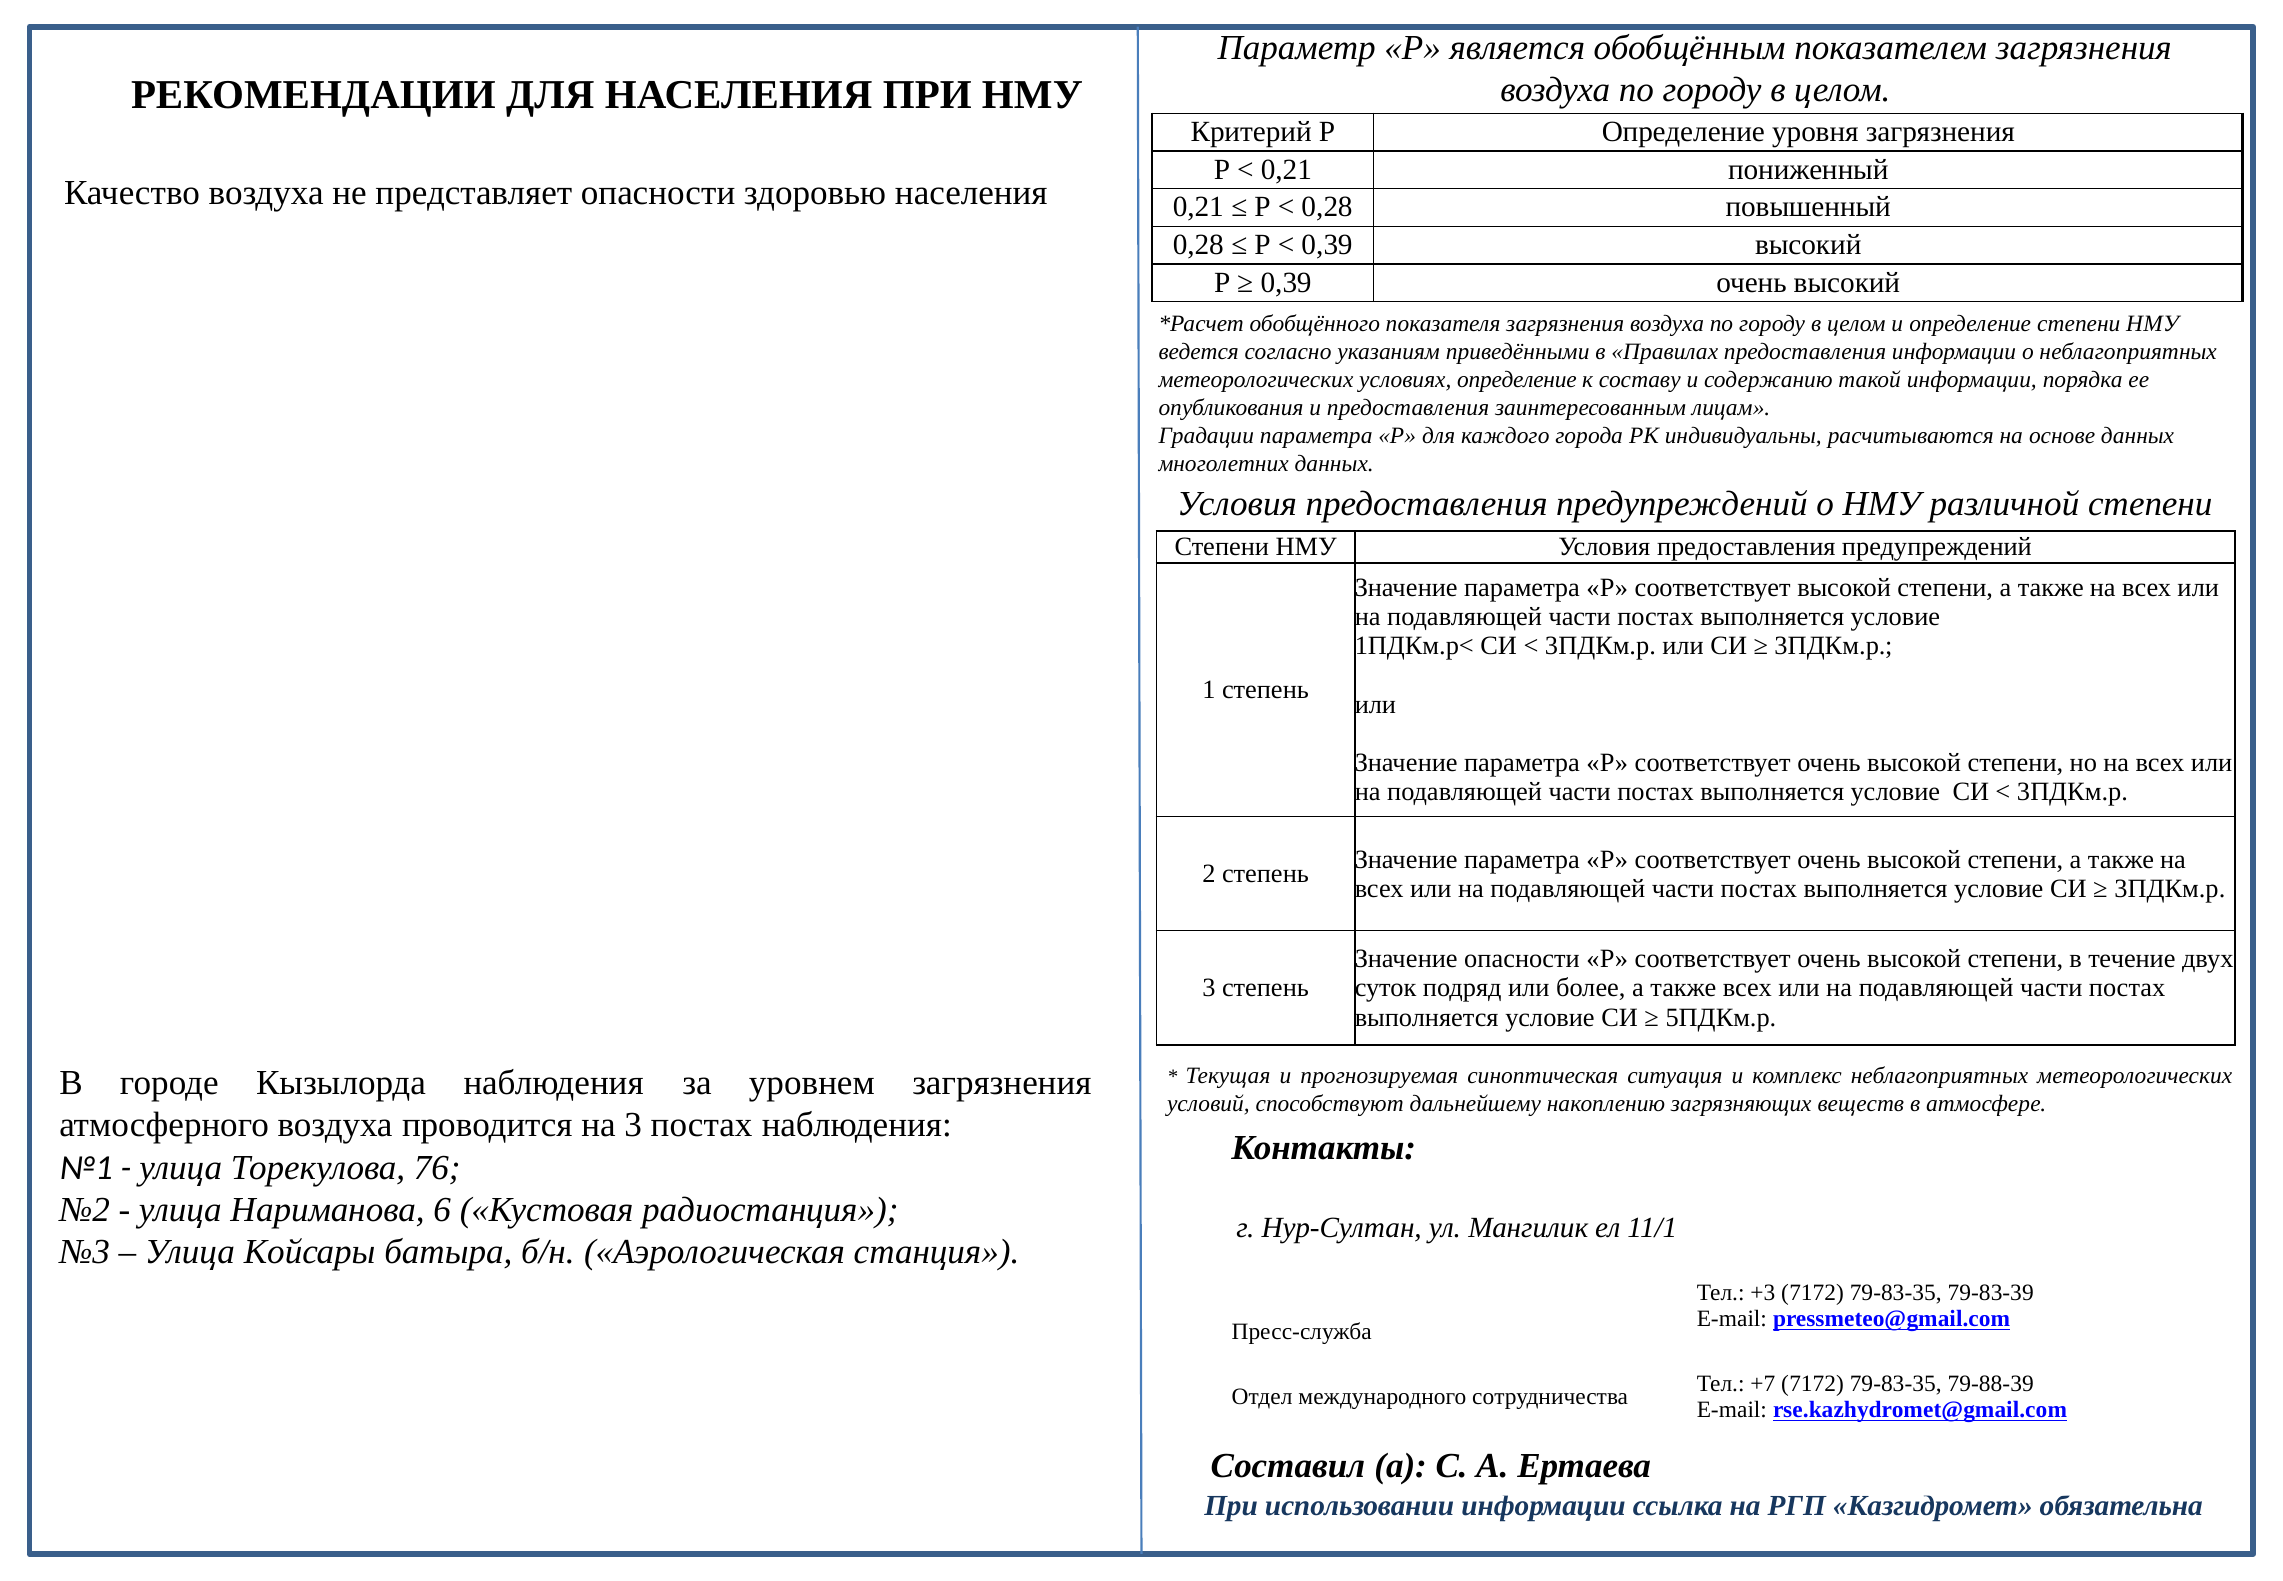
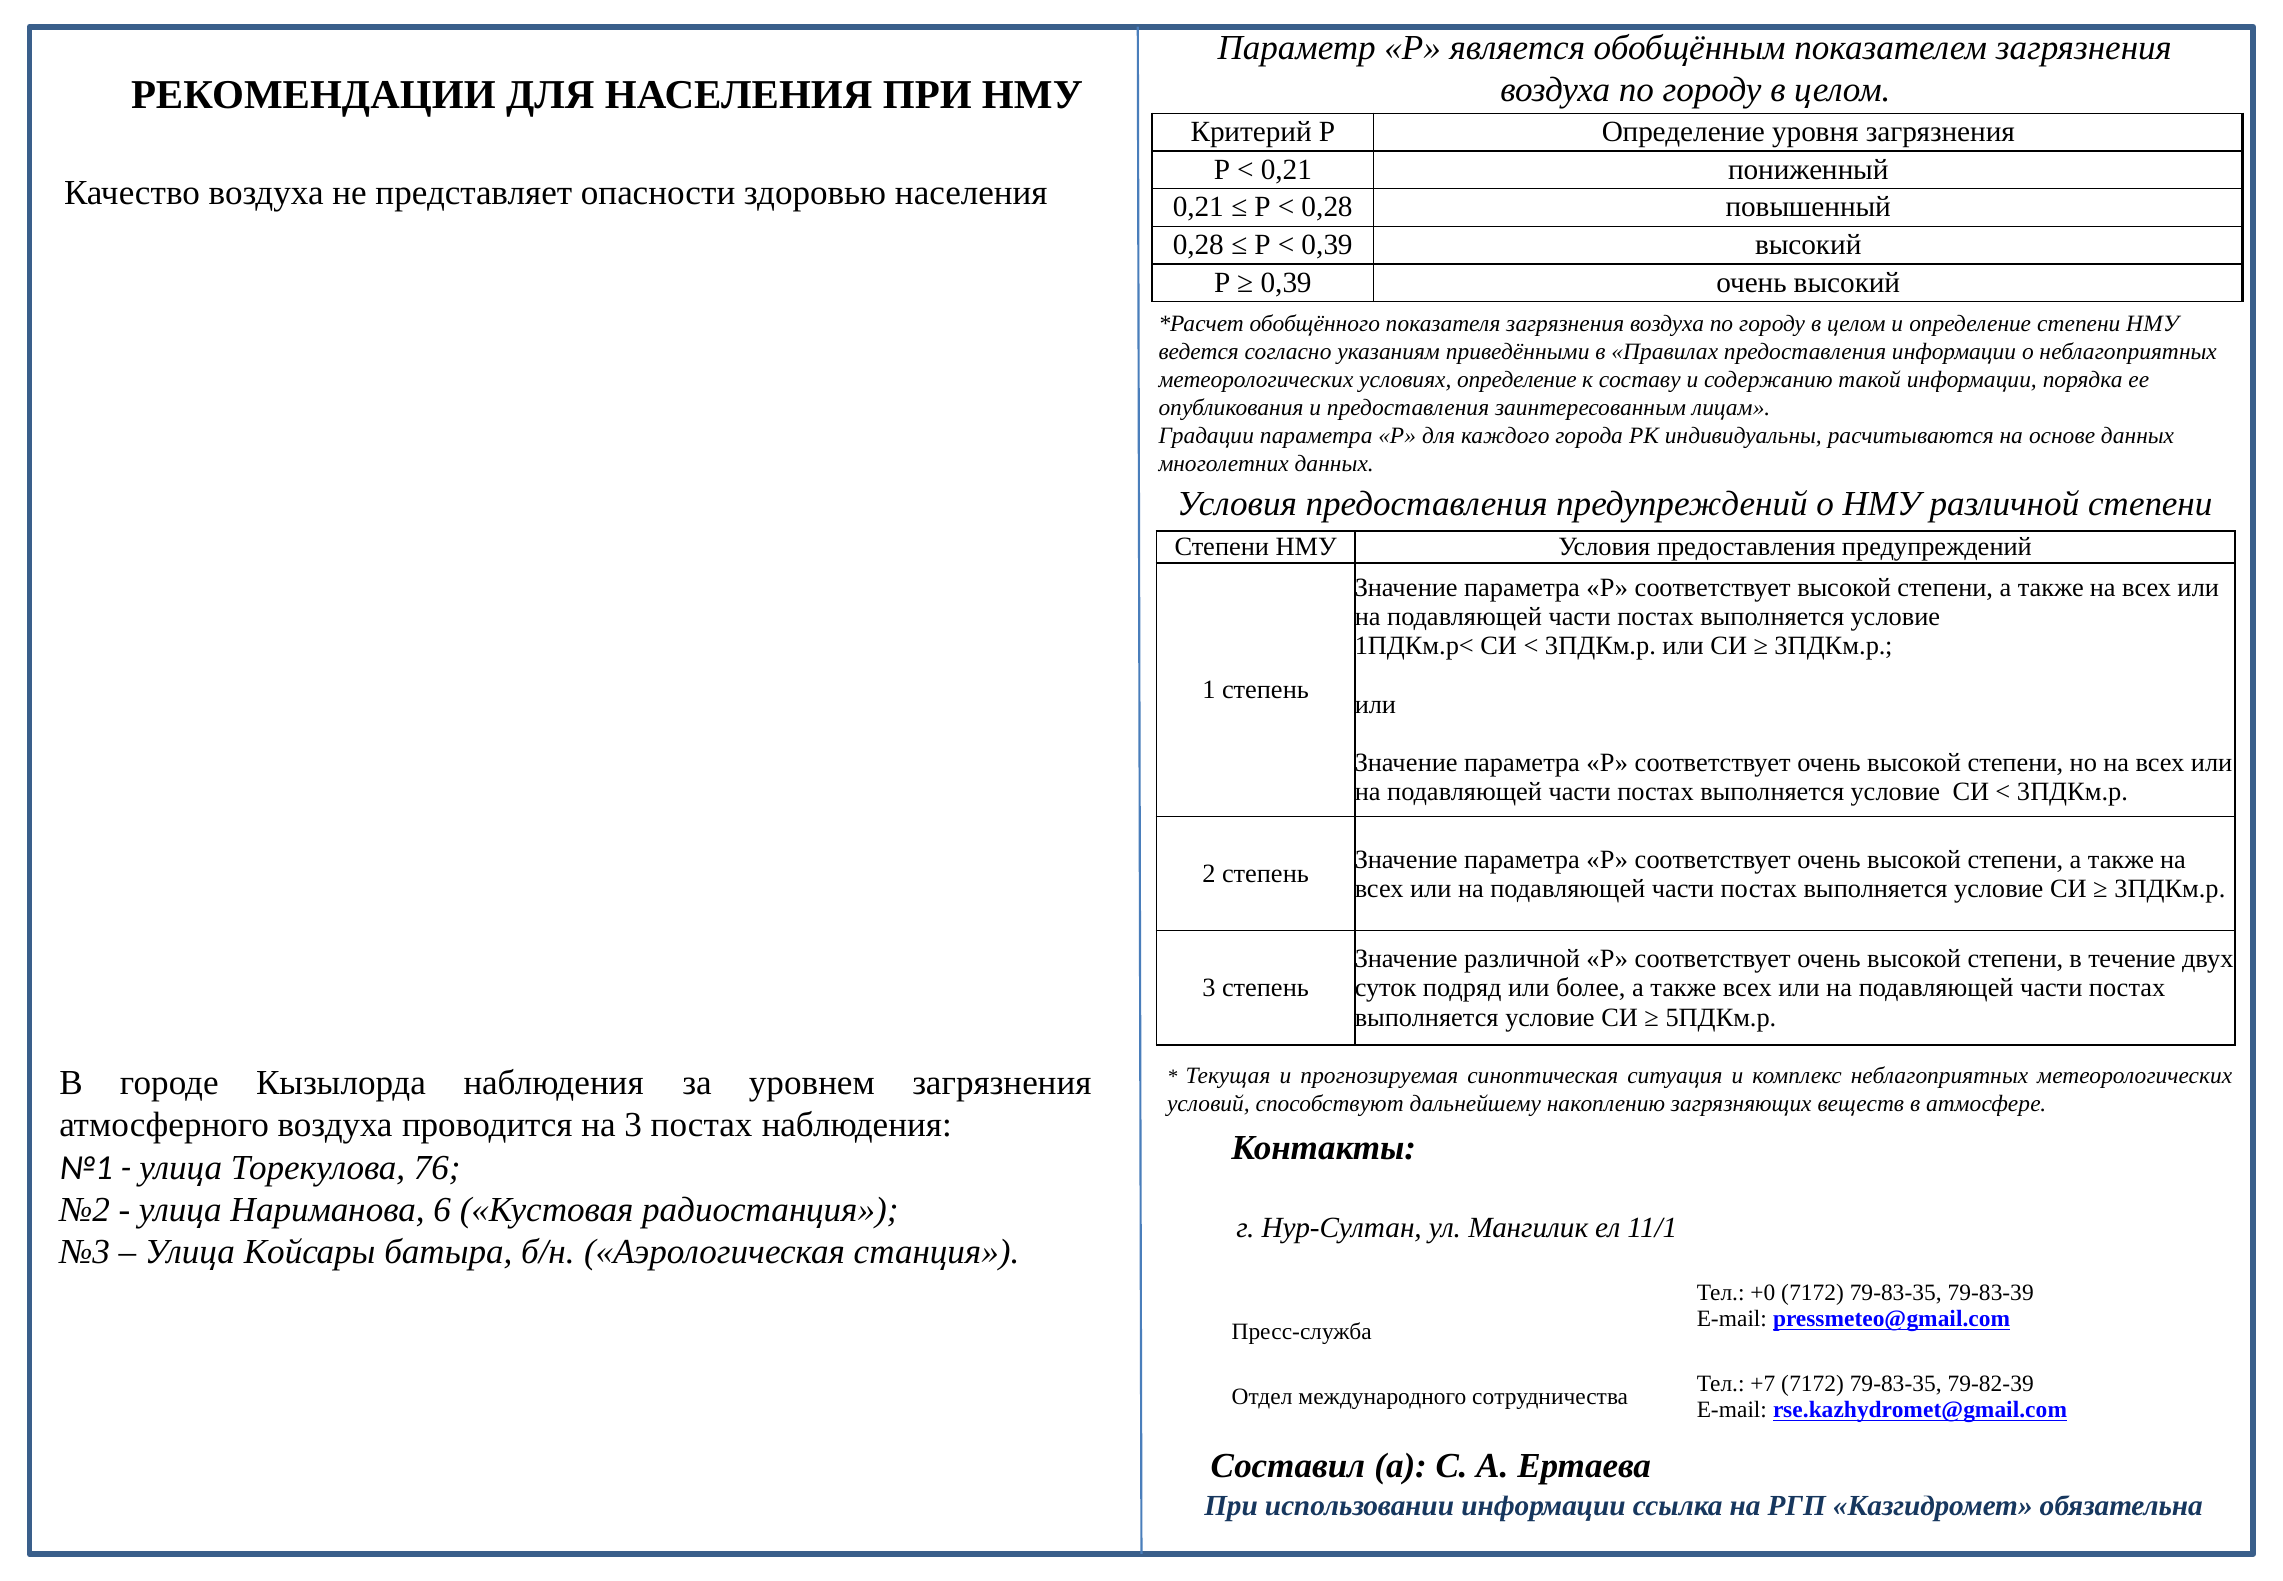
Значение опасности: опасности -> различной
+3: +3 -> +0
79-88-39: 79-88-39 -> 79-82-39
